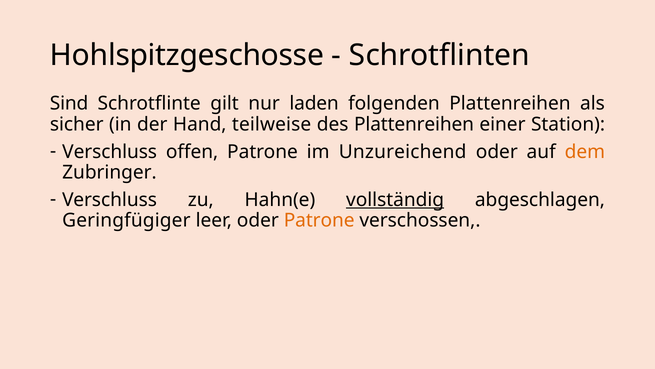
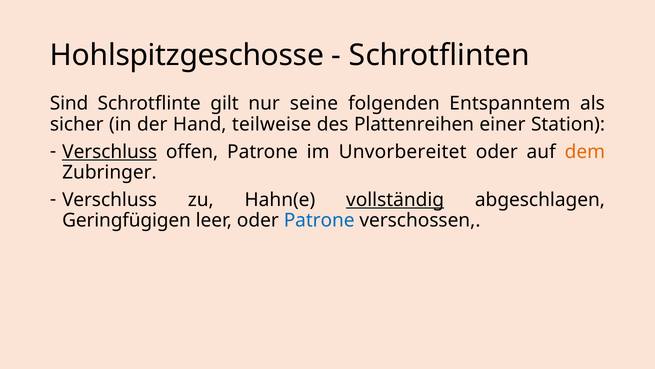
laden: laden -> seine
folgenden Plattenreihen: Plattenreihen -> Entspanntem
Verschluss at (110, 151) underline: none -> present
Unzureichend: Unzureichend -> Unvorbereitet
Geringfügiger: Geringfügiger -> Geringfügigen
Patrone at (319, 220) colour: orange -> blue
